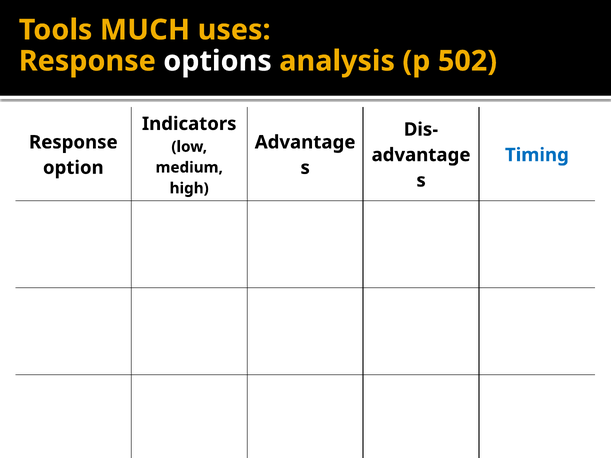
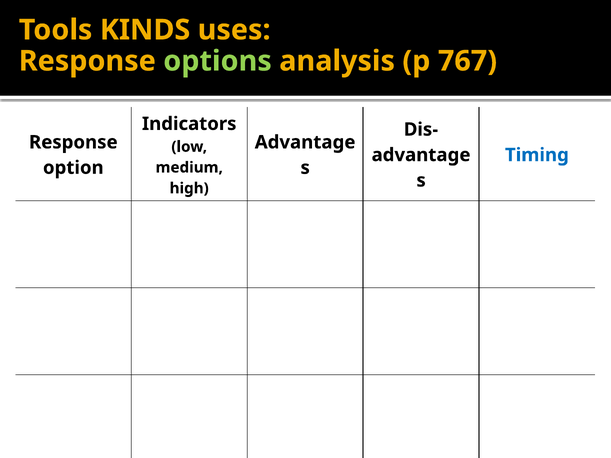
MUCH: MUCH -> KINDS
options colour: white -> light green
502: 502 -> 767
